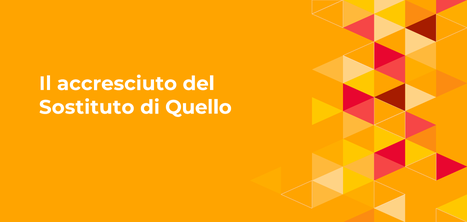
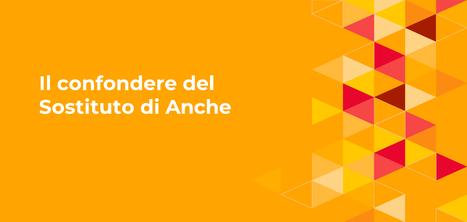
accresciuto: accresciuto -> confondere
Quello: Quello -> Anche
